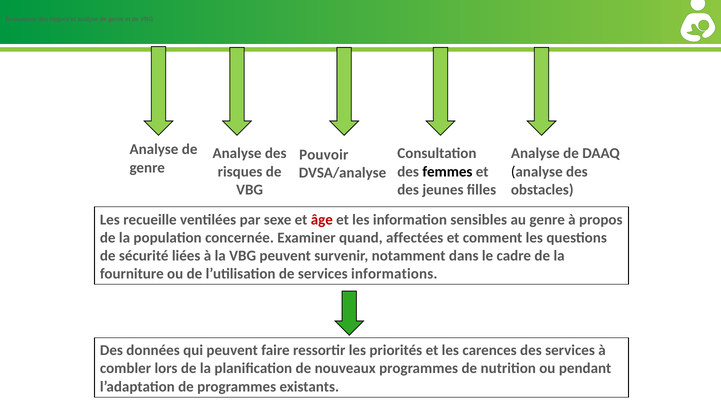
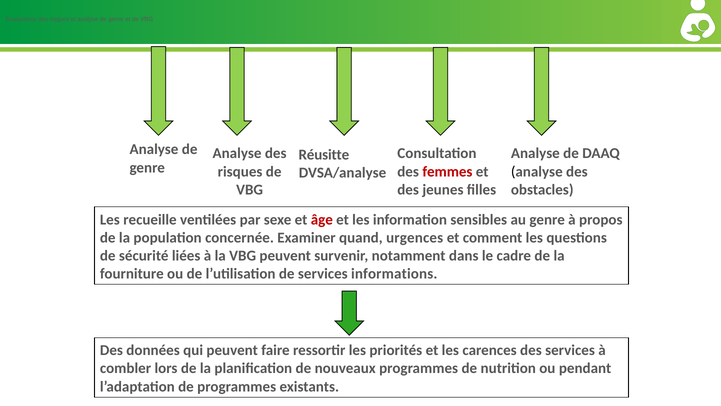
Pouvoir: Pouvoir -> Réusitte
femmes colour: black -> red
affectées: affectées -> urgences
